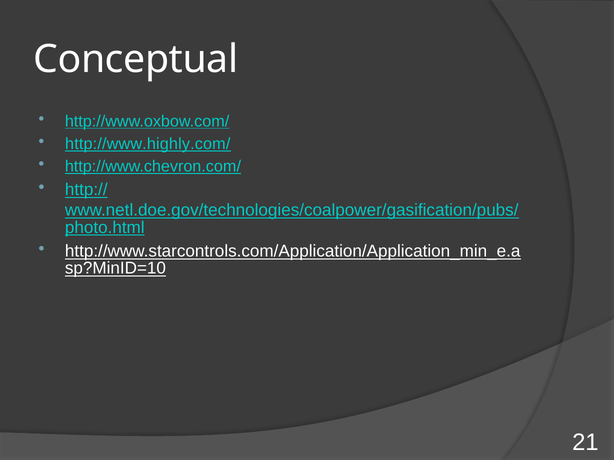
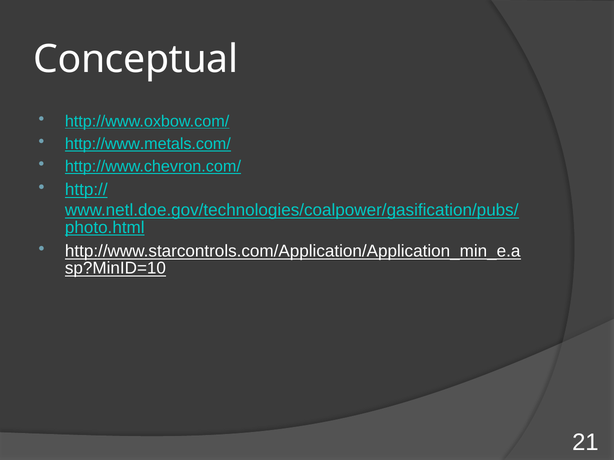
http://www.highly.com/: http://www.highly.com/ -> http://www.metals.com/
